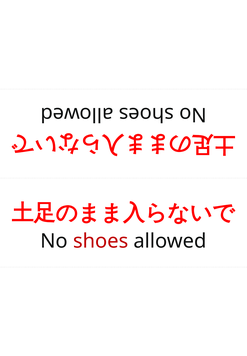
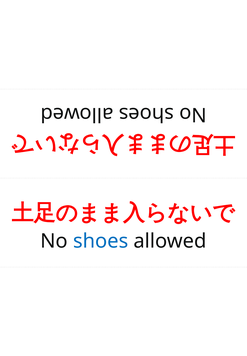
shoes colour: red -> blue
